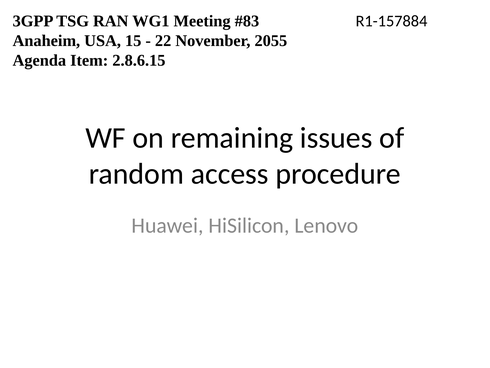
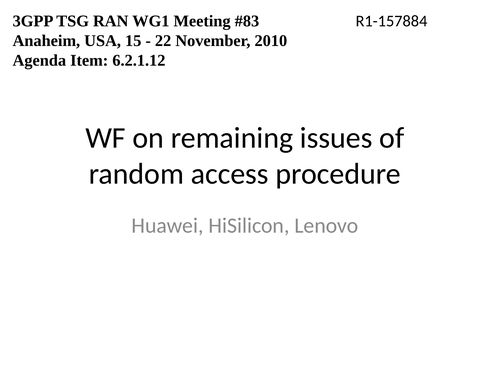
2055: 2055 -> 2010
2.8.6.15: 2.8.6.15 -> 6.2.1.12
